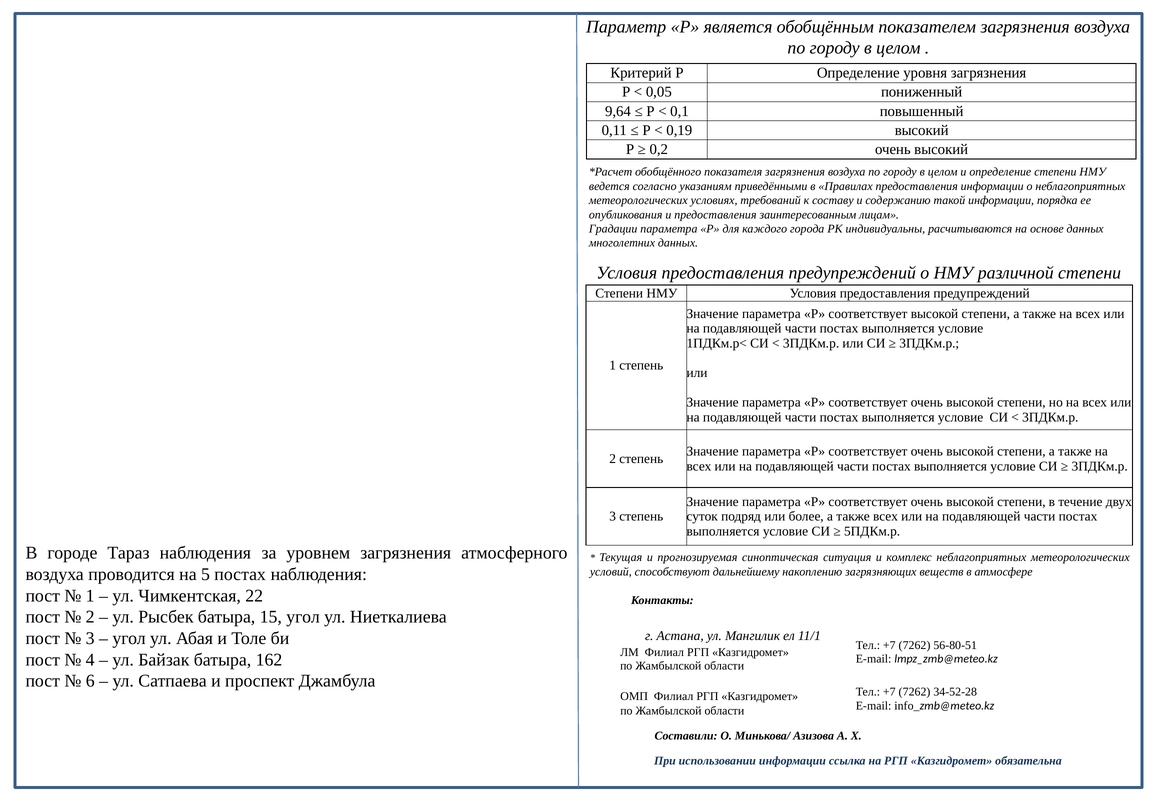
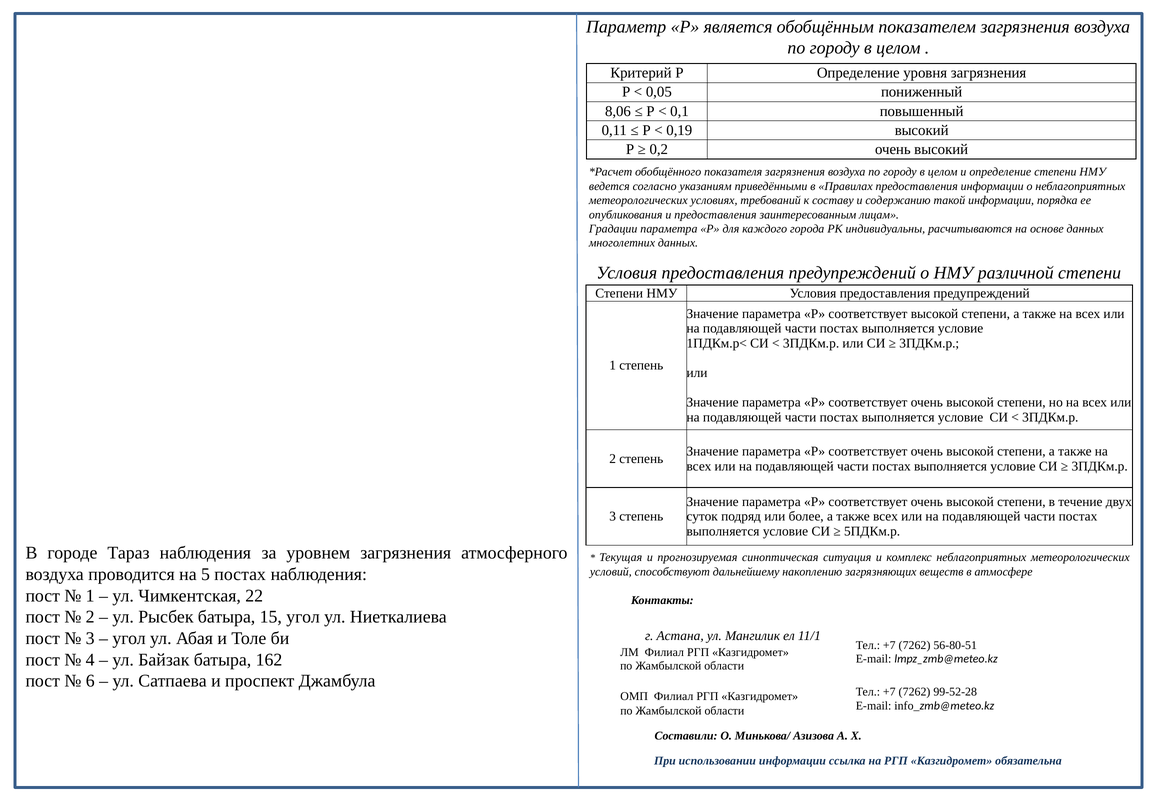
9,64: 9,64 -> 8,06
34-52-28: 34-52-28 -> 99-52-28
